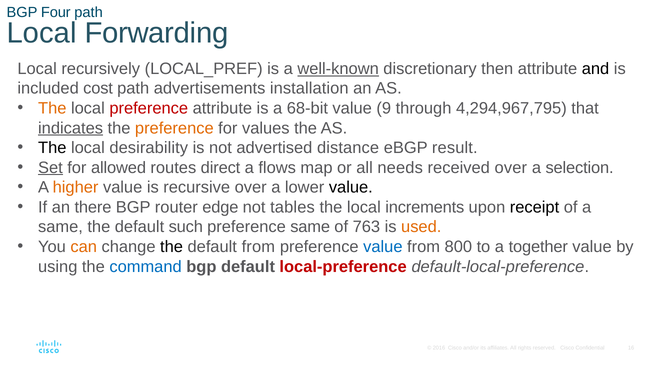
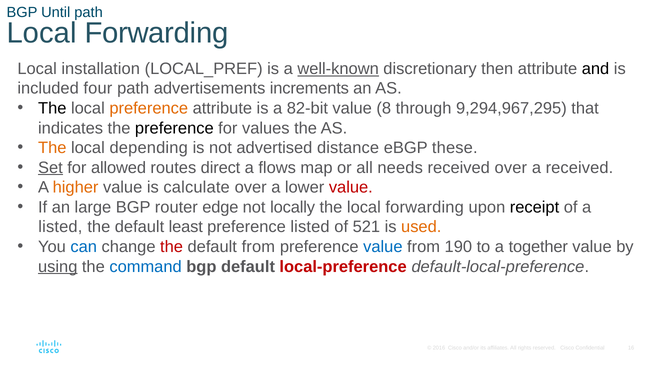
Four: Four -> Until
recursively: recursively -> installation
cost: cost -> four
installation: installation -> increments
The at (52, 108) colour: orange -> black
preference at (149, 108) colour: red -> orange
68-bit: 68-bit -> 82-bit
9: 9 -> 8
4,294,967,795: 4,294,967,795 -> 9,294,967,295
indicates underline: present -> none
preference at (174, 128) colour: orange -> black
The at (52, 148) colour: black -> orange
desirability: desirability -> depending
result: result -> these
a selection: selection -> received
recursive: recursive -> calculate
value at (351, 187) colour: black -> red
there: there -> large
tables: tables -> locally
the local increments: increments -> forwarding
same at (60, 227): same -> listed
such: such -> least
preference same: same -> listed
763: 763 -> 521
can colour: orange -> blue
the at (172, 247) colour: black -> red
800: 800 -> 190
using underline: none -> present
